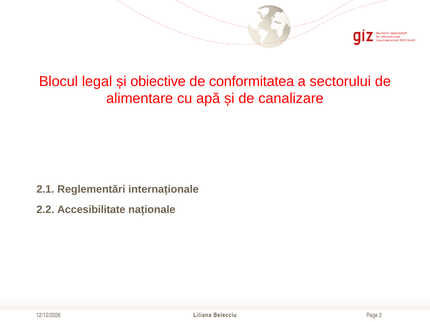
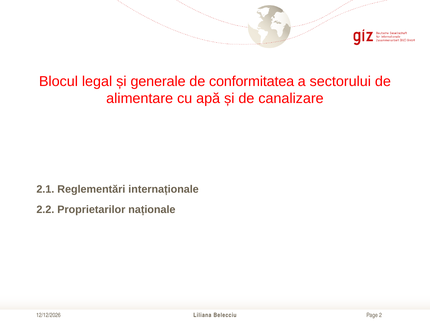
obiective: obiective -> generale
Accesibilitate: Accesibilitate -> Proprietarilor
